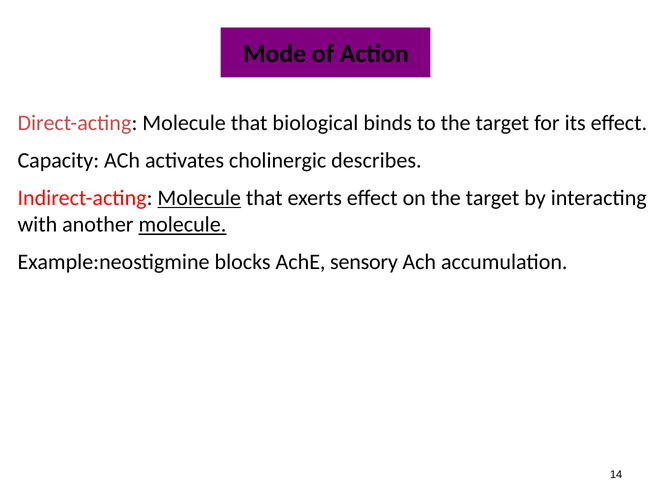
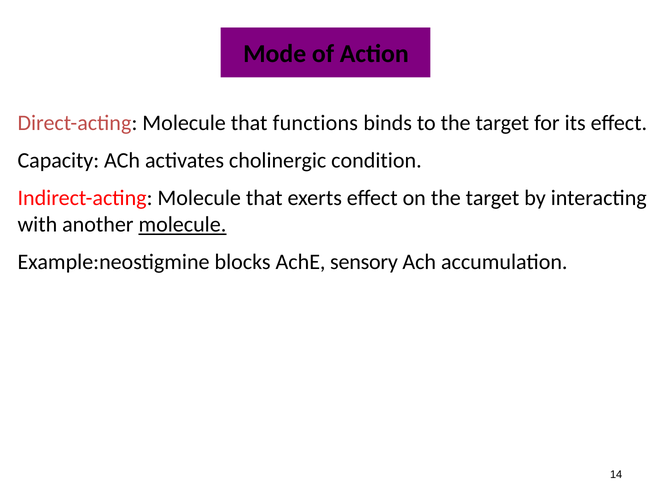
biological: biological -> functions
describes: describes -> condition
Molecule at (199, 198) underline: present -> none
